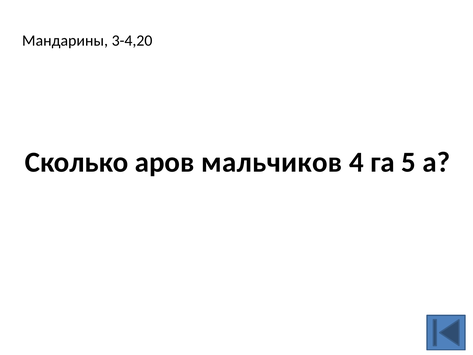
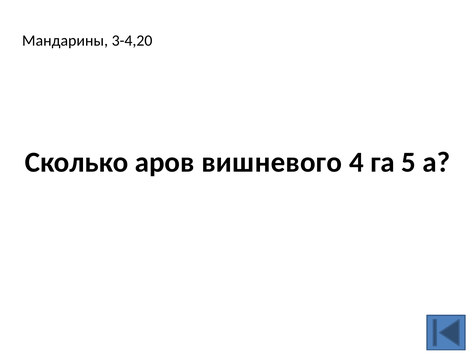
мальчиков: мальчиков -> вишневого
